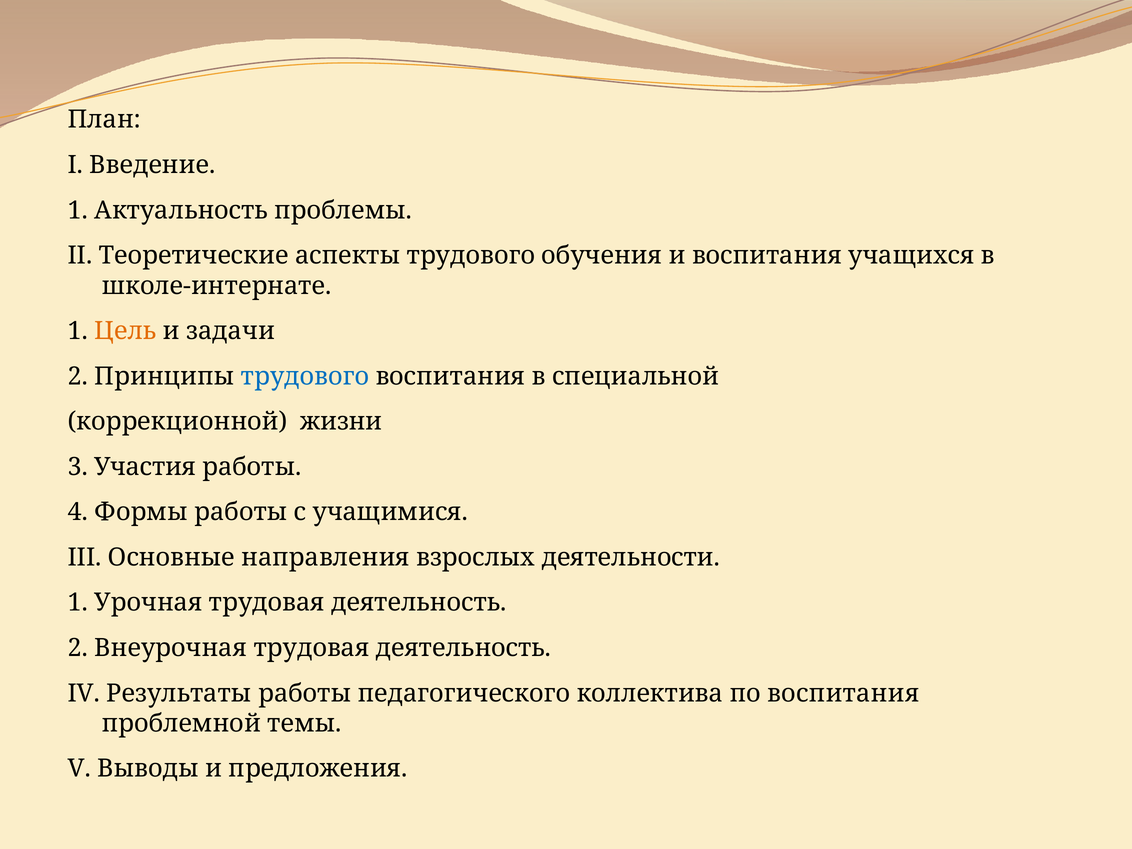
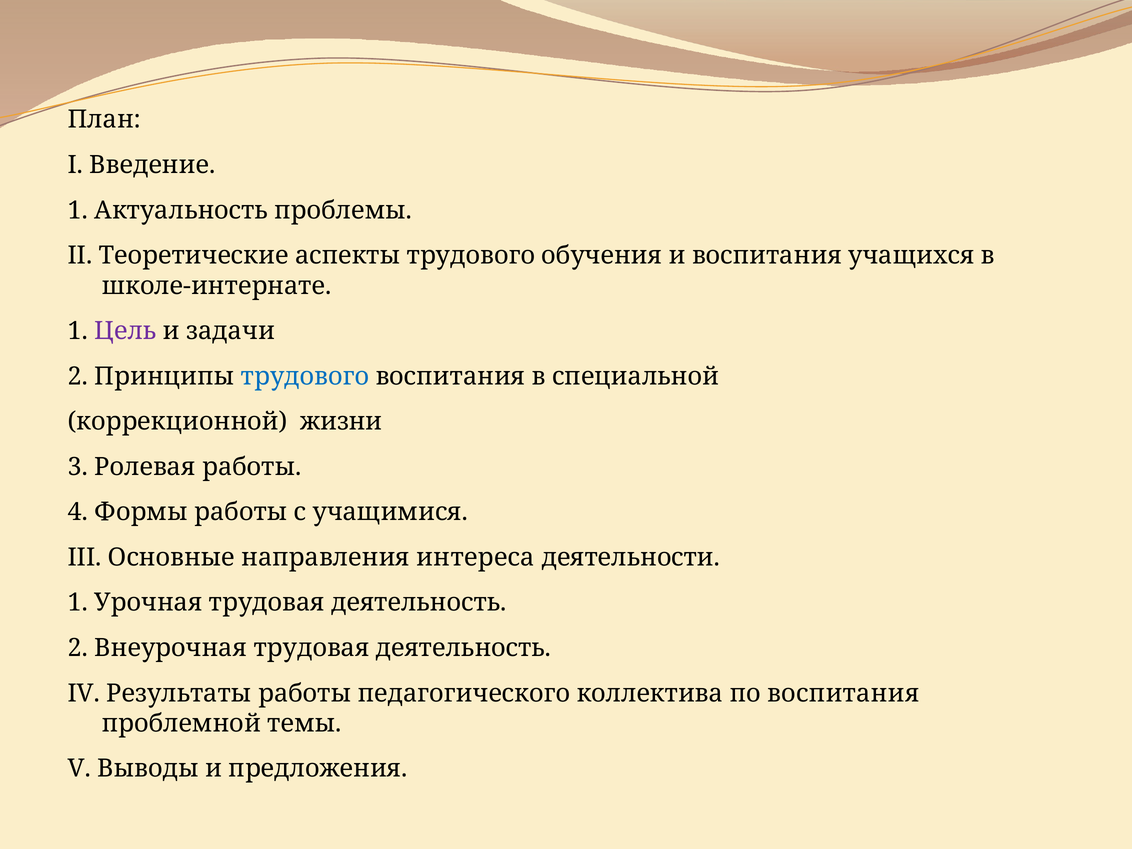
Цель colour: orange -> purple
Участия: Участия -> Ролевая
взрослых: взрослых -> интереса
